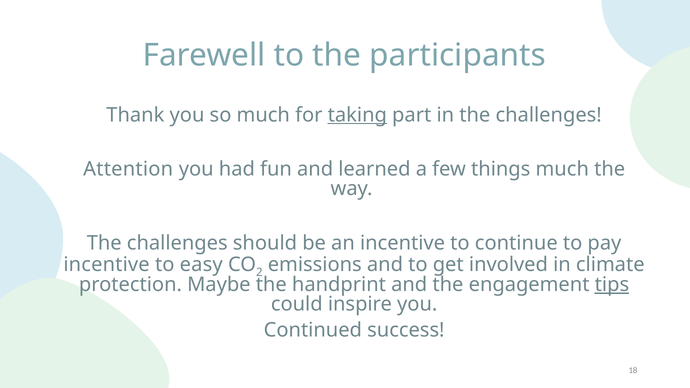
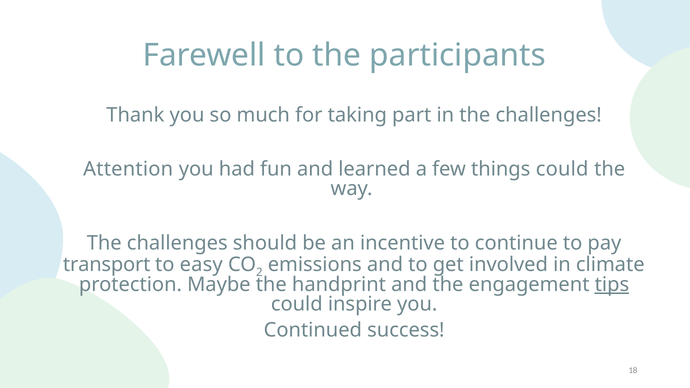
taking underline: present -> none
things much: much -> could
incentive at (107, 265): incentive -> transport
